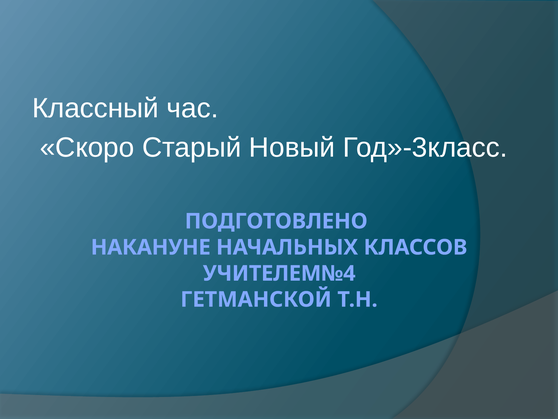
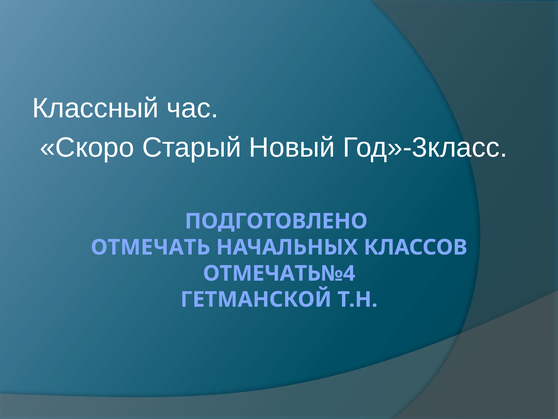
НАКАНУНЕ: НАКАНУНЕ -> ОТМЕЧАТЬ
УЧИТЕЛЕМ№4: УЧИТЕЛЕМ№4 -> ОТМЕЧАТЬ№4
